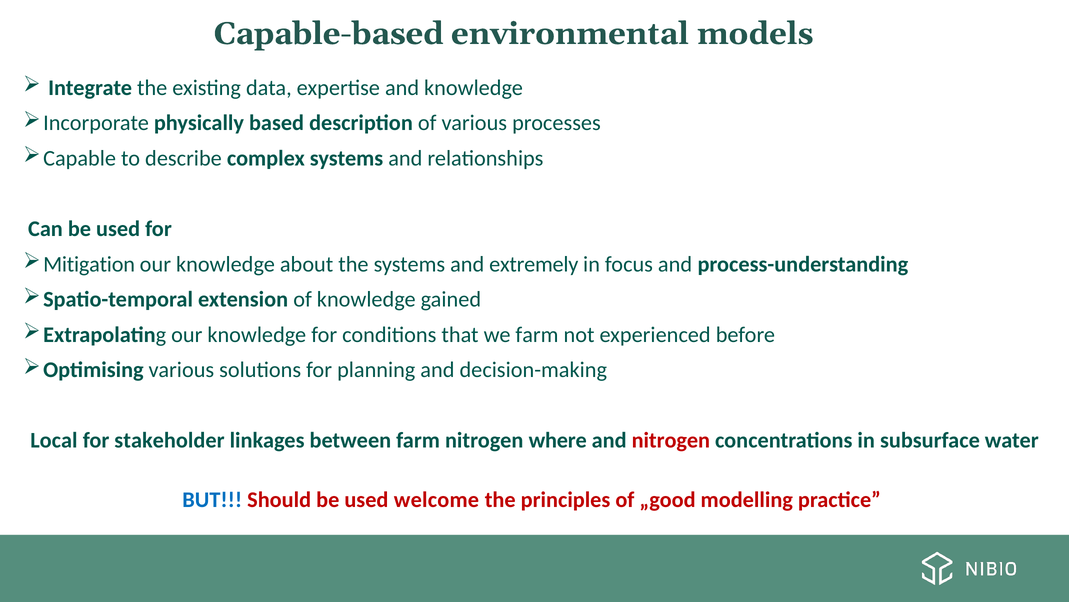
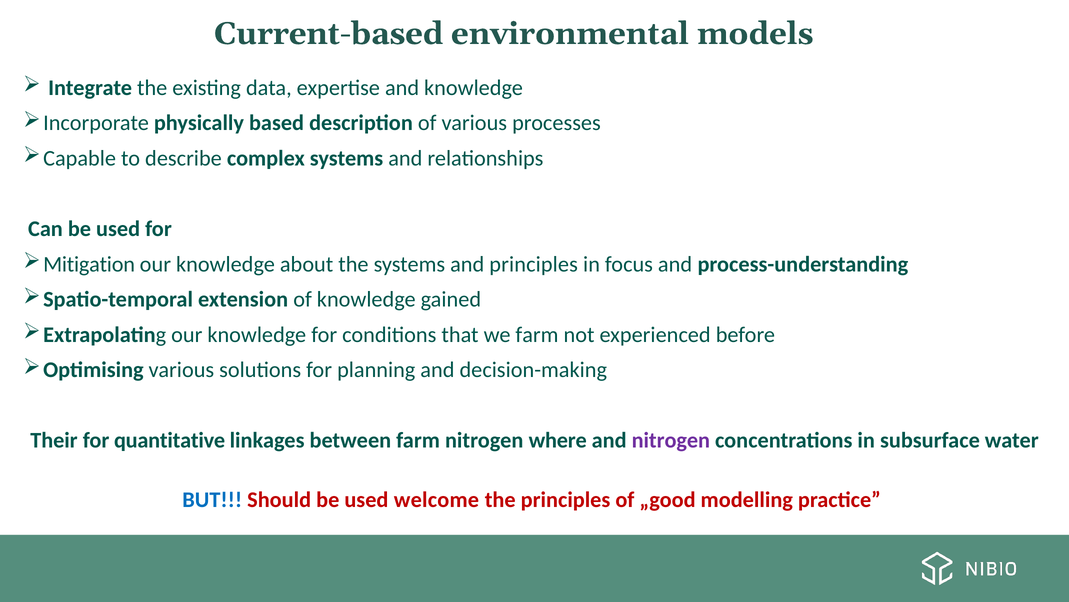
Capable-based: Capable-based -> Current-based
and extremely: extremely -> principles
Local: Local -> Their
stakeholder: stakeholder -> quantitative
nitrogen at (671, 440) colour: red -> purple
